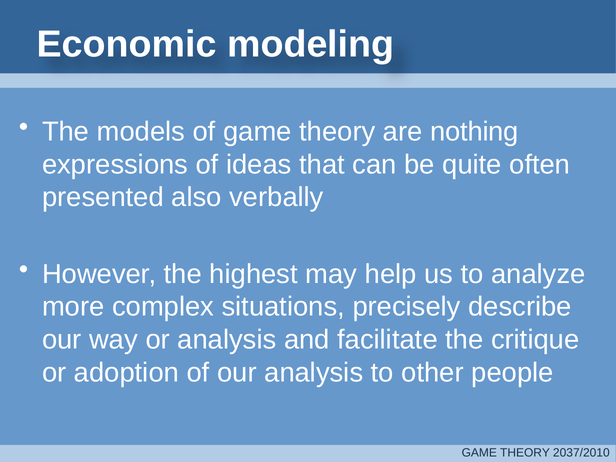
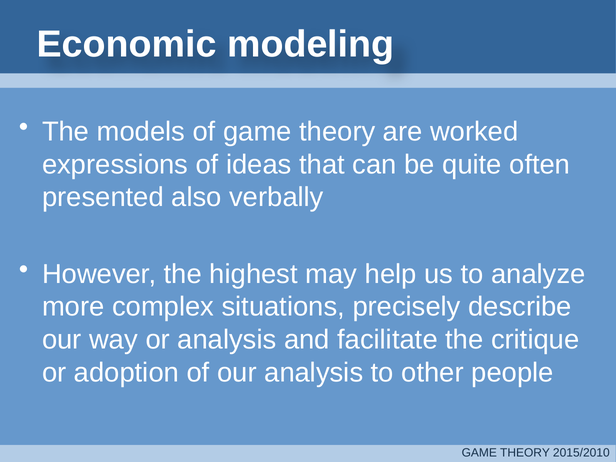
nothing: nothing -> worked
2037/2010: 2037/2010 -> 2015/2010
